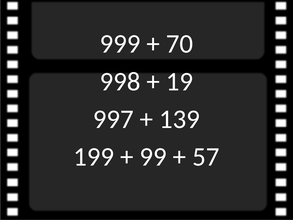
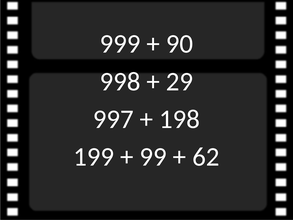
70: 70 -> 90
19: 19 -> 29
139: 139 -> 198
57: 57 -> 62
